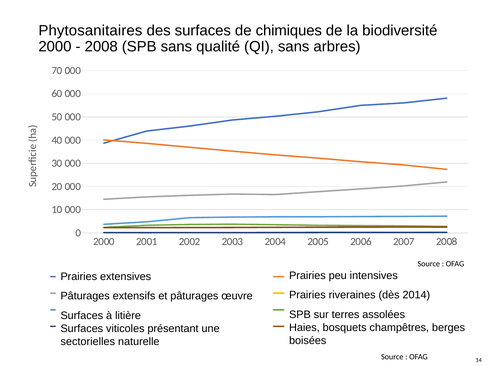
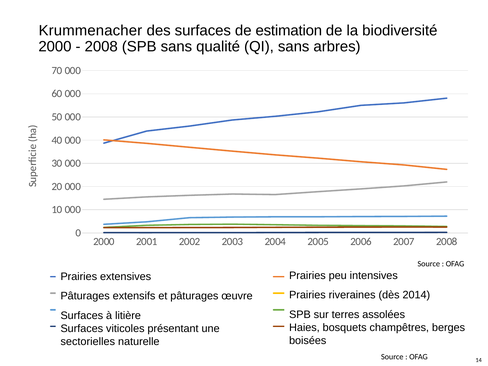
Phytosanitaires: Phytosanitaires -> Krummenacher
chimiques: chimiques -> estimation
